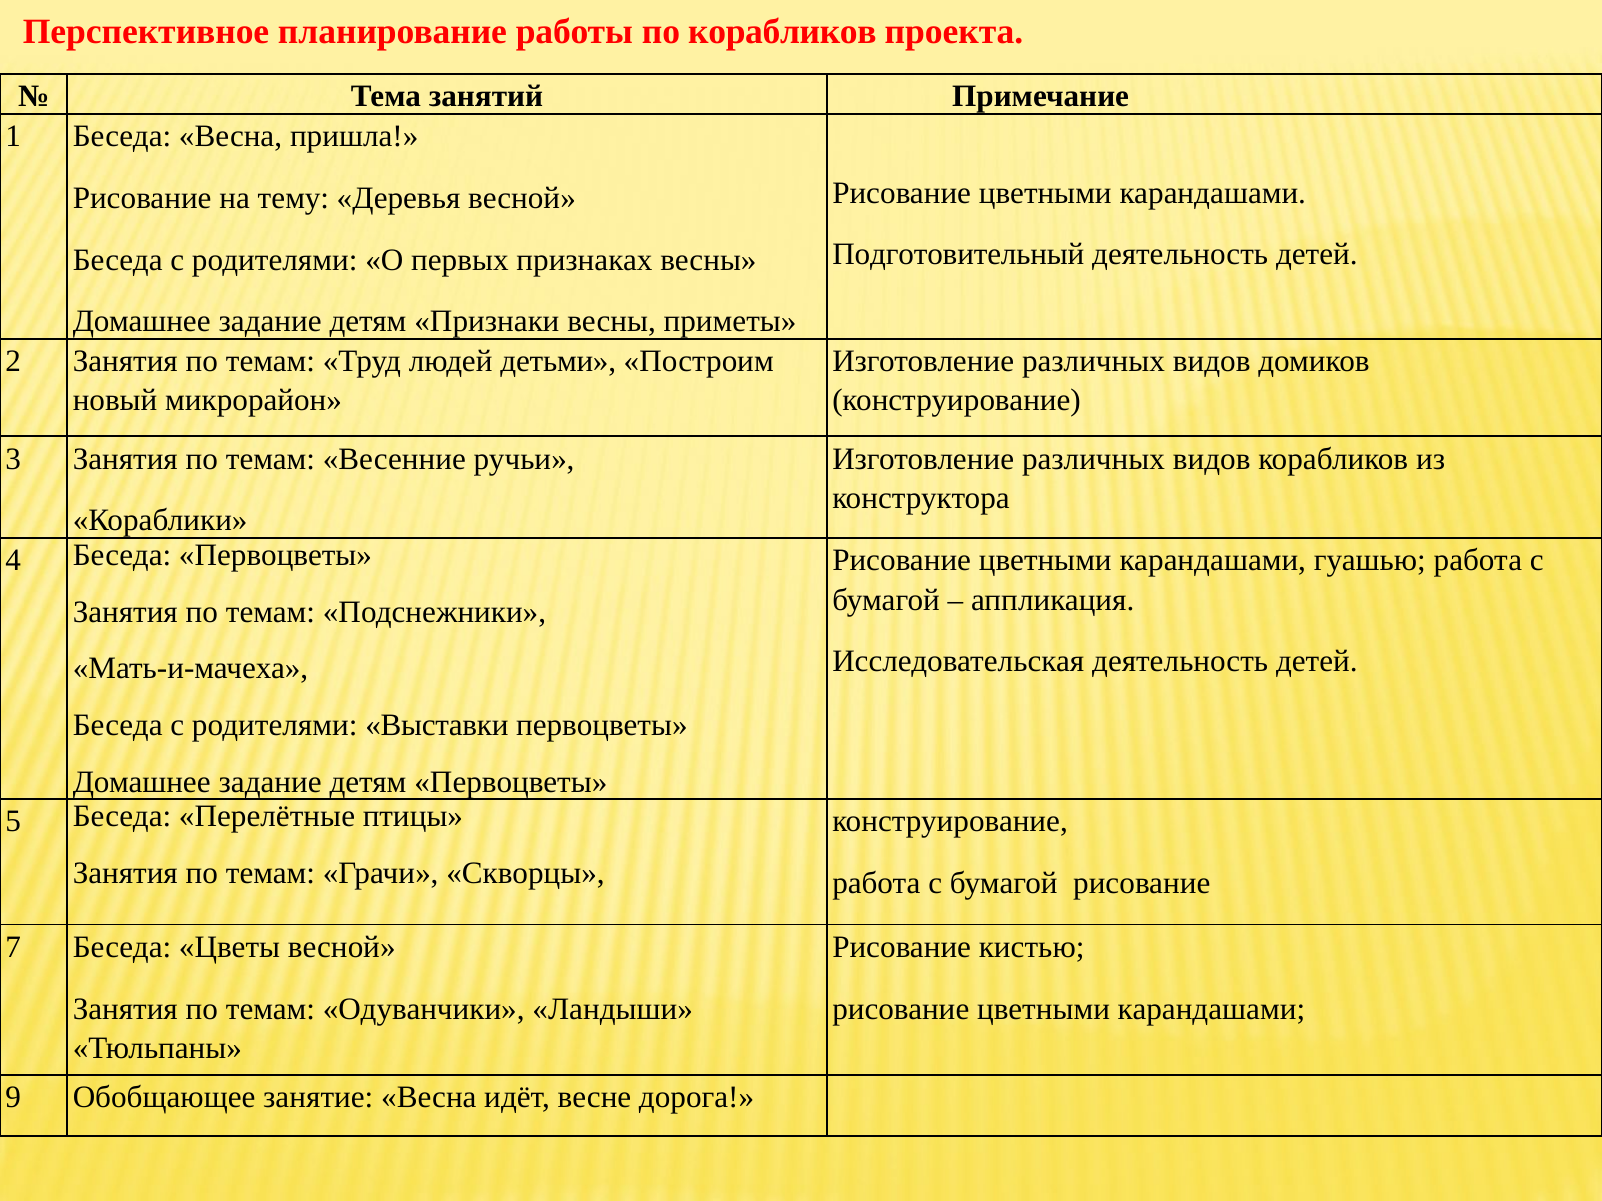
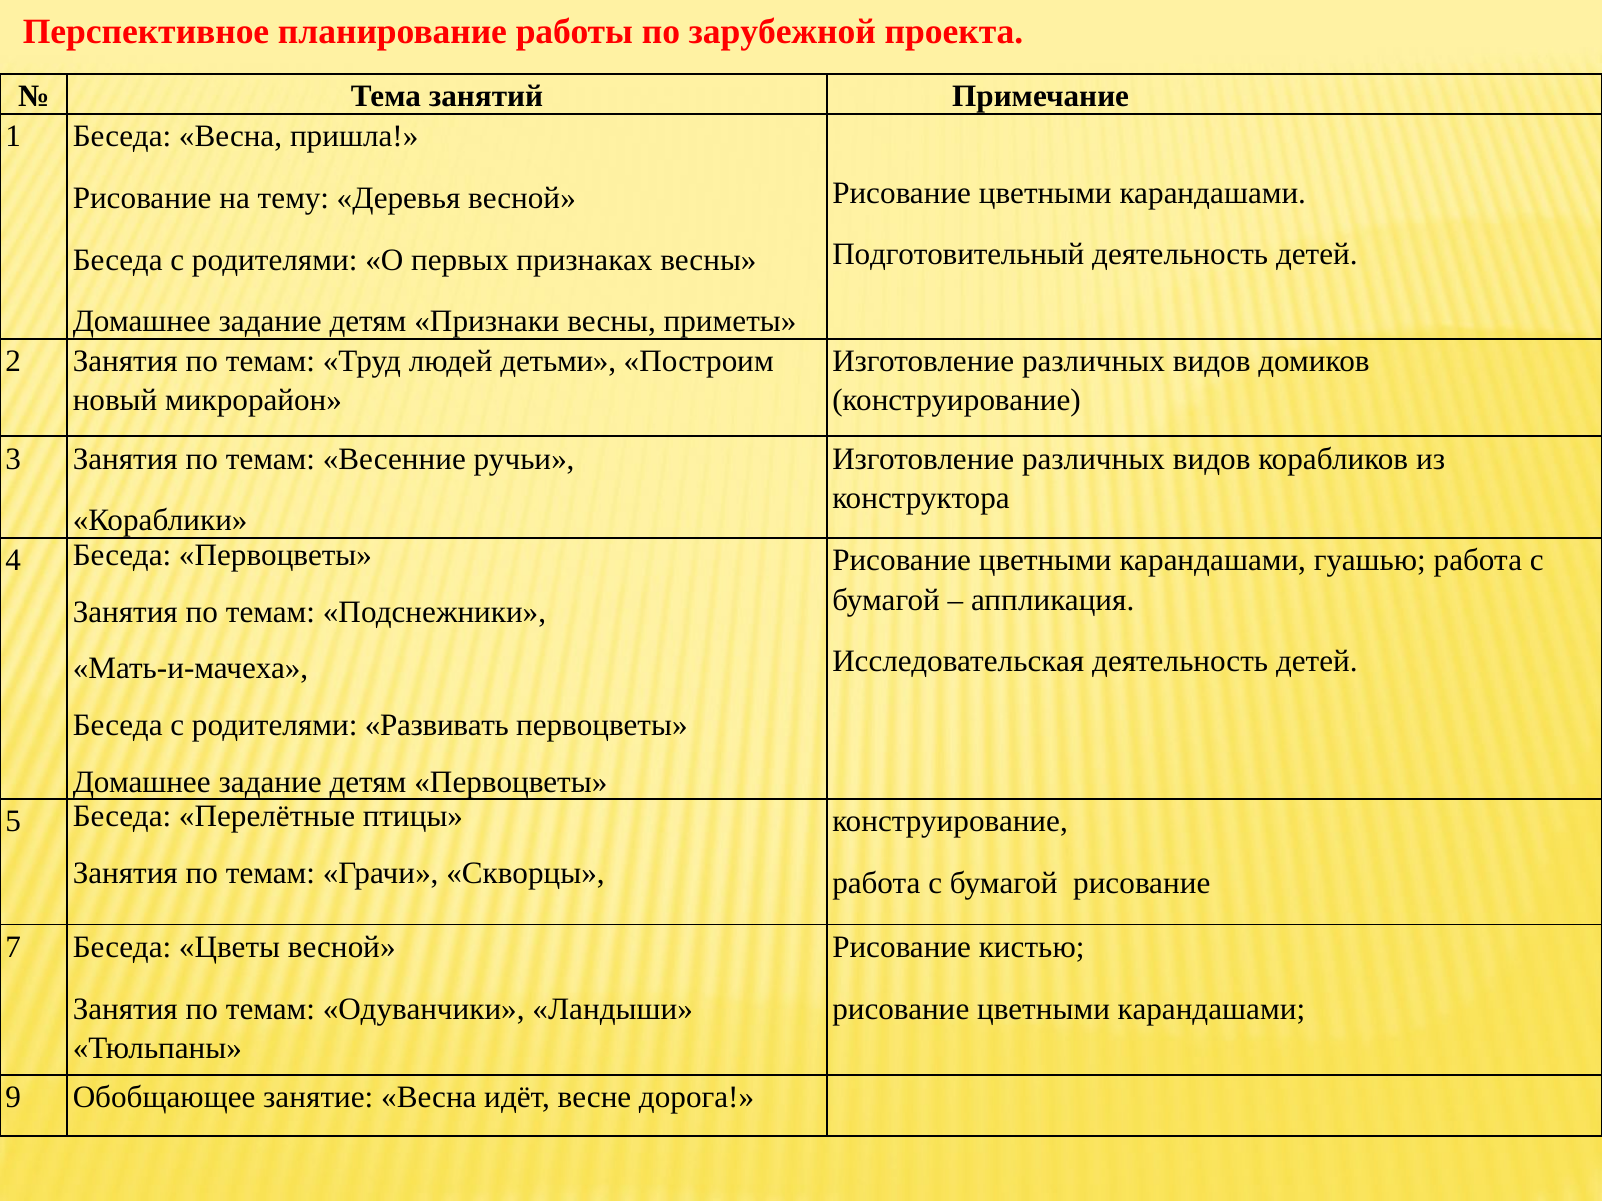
по корабликов: корабликов -> зарубежной
Выставки: Выставки -> Развивать
